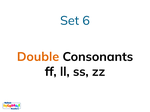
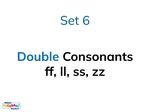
Double colour: orange -> blue
